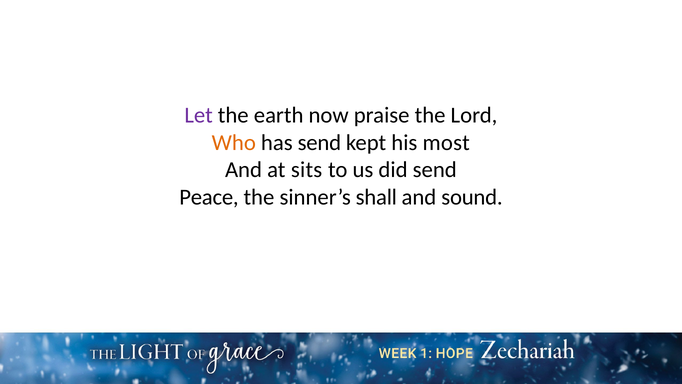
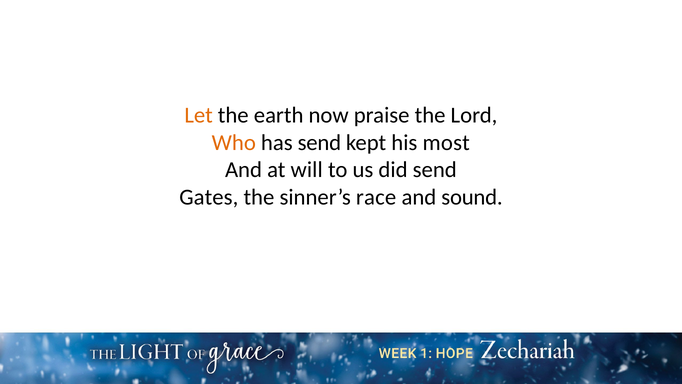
Let colour: purple -> orange
sits: sits -> will
Peace: Peace -> Gates
shall: shall -> race
